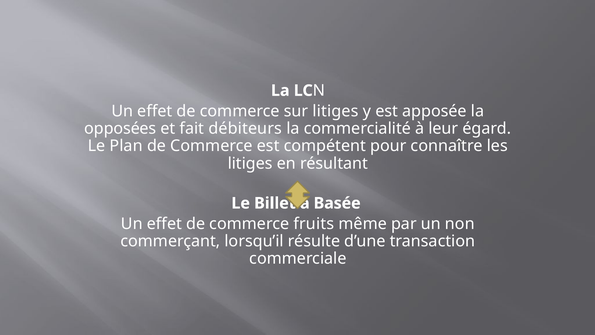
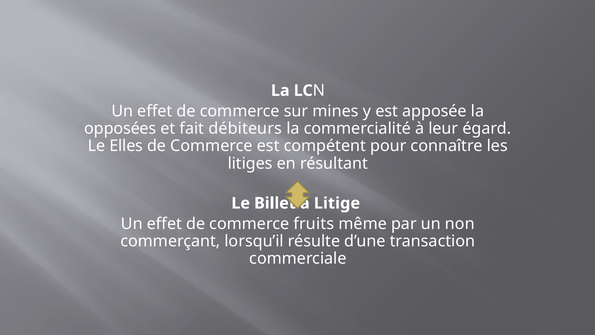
sur litiges: litiges -> mines
Plan: Plan -> Elles
Basée: Basée -> Litige
